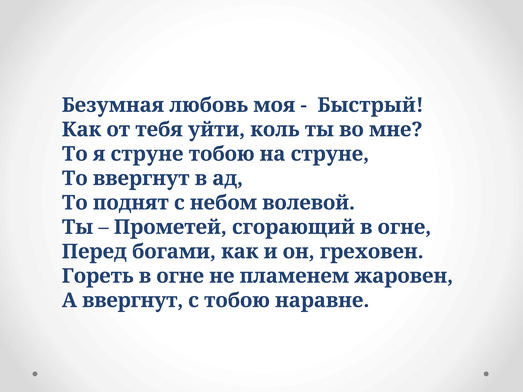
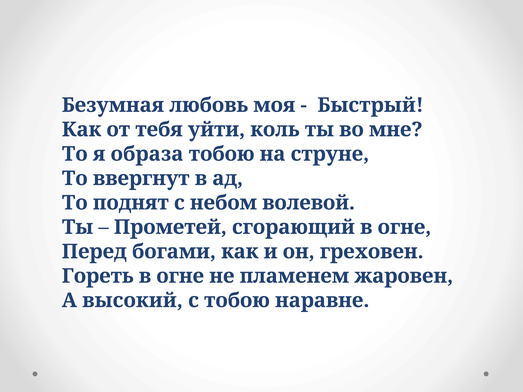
я струне: струне -> образа
А ввергнут: ввергнут -> высокий
